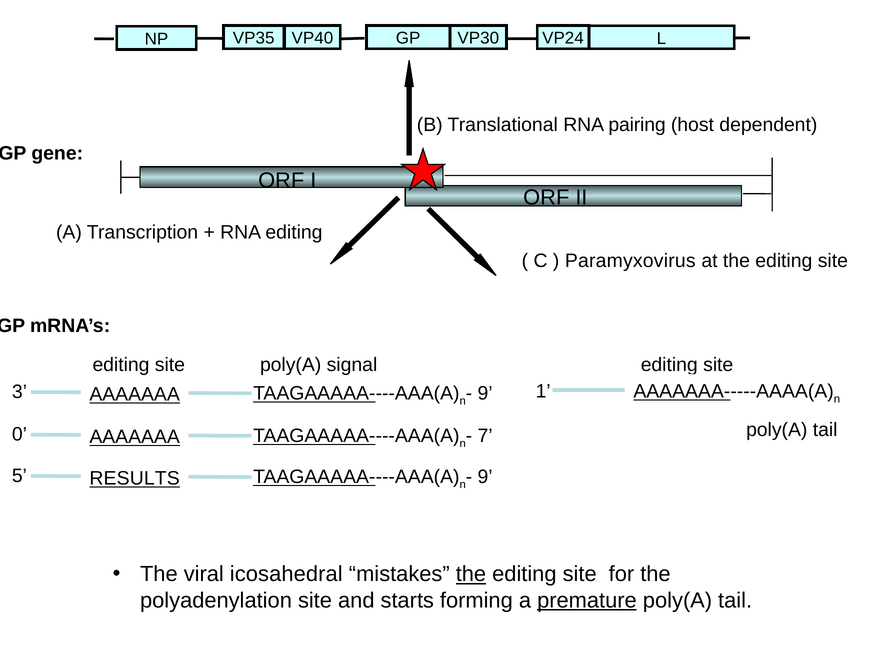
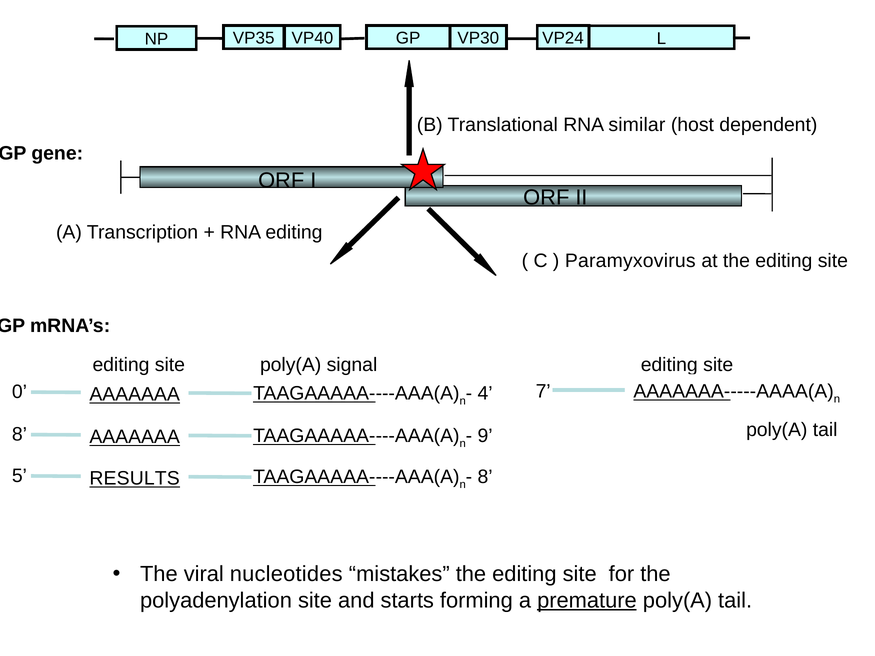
pairing: pairing -> similar
1: 1 -> 7
3: 3 -> 0
9 at (485, 393): 9 -> 4
0 at (20, 434): 0 -> 8
7: 7 -> 9
9 at (485, 477): 9 -> 8
icosahedral: icosahedral -> nucleotides
the at (471, 574) underline: present -> none
